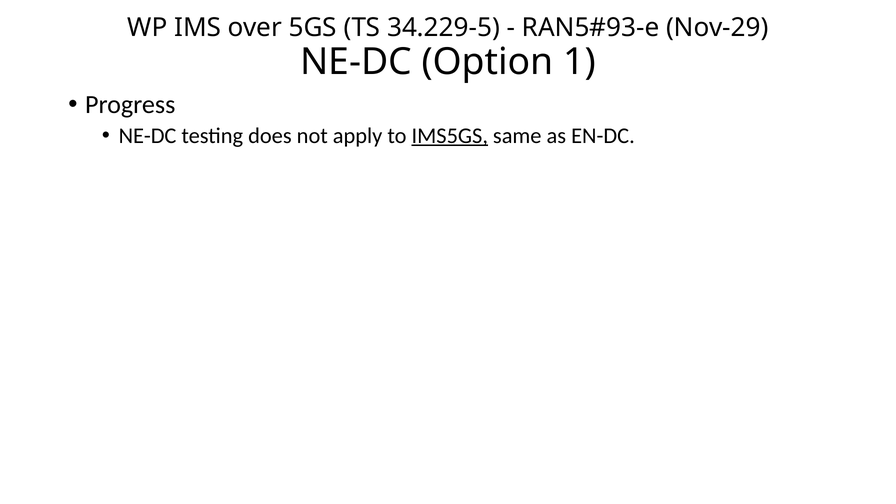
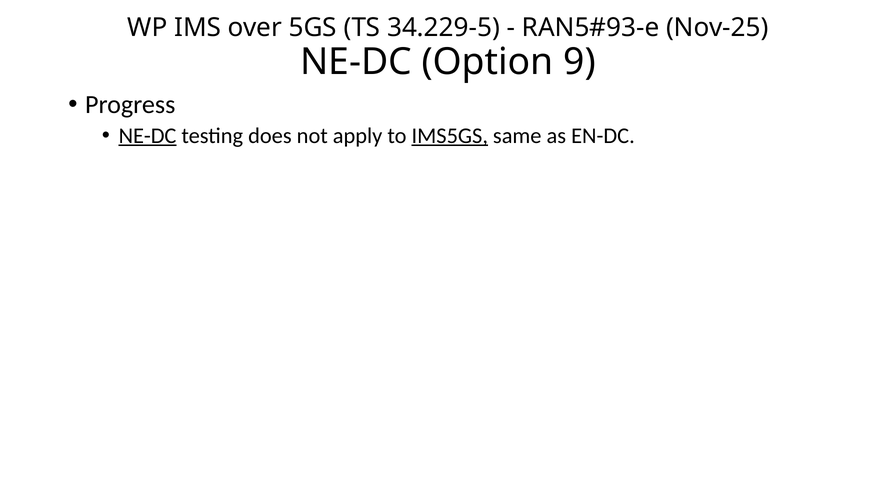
Nov-29: Nov-29 -> Nov-25
1: 1 -> 9
NE-DC at (148, 136) underline: none -> present
